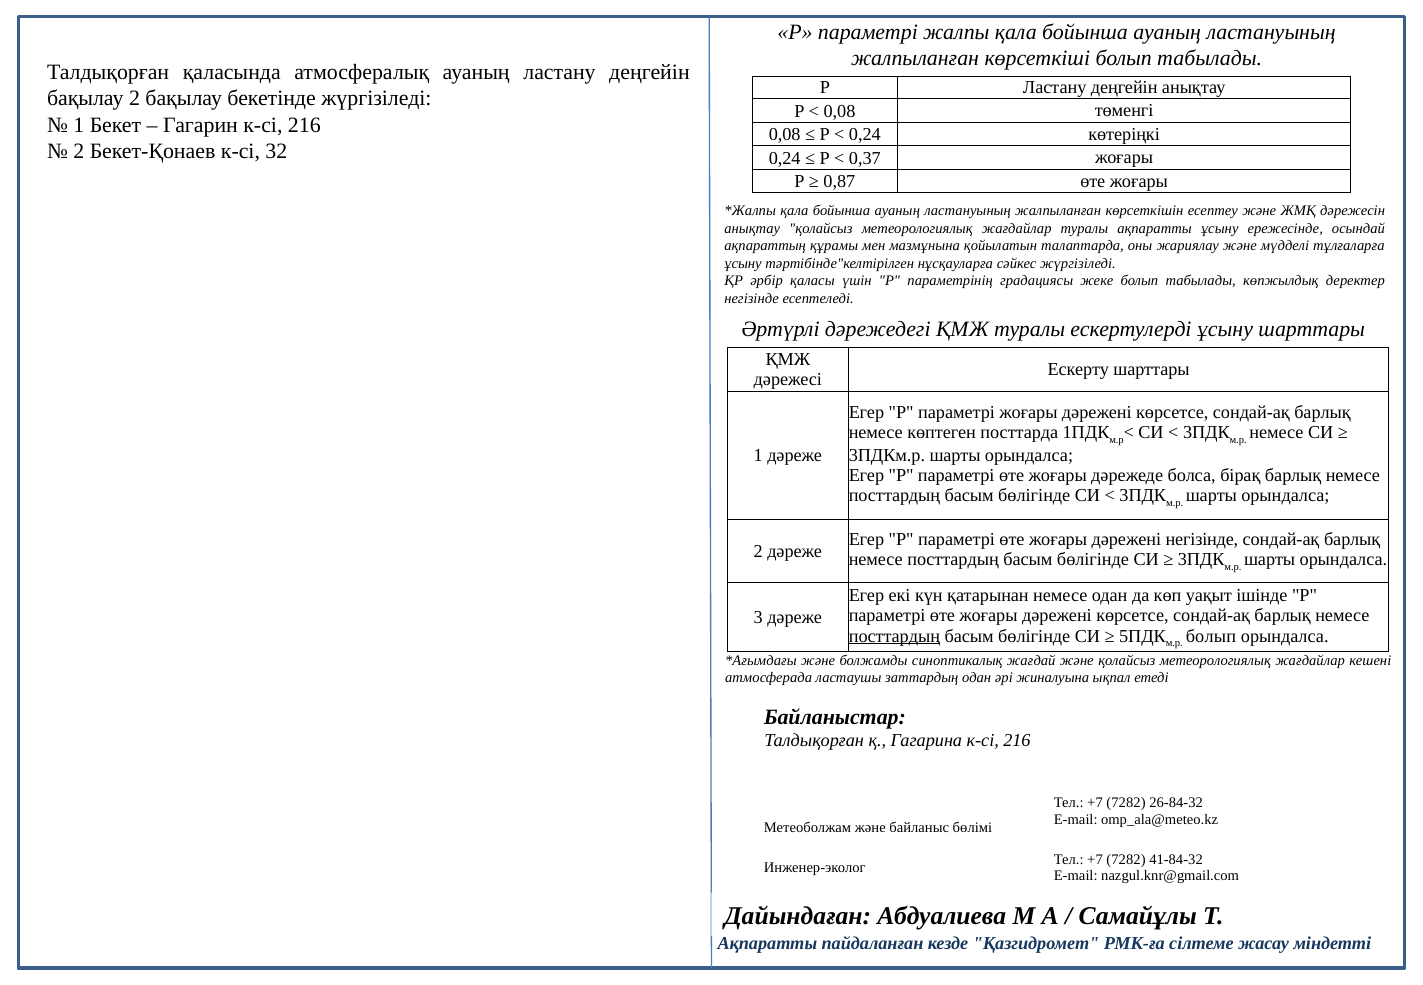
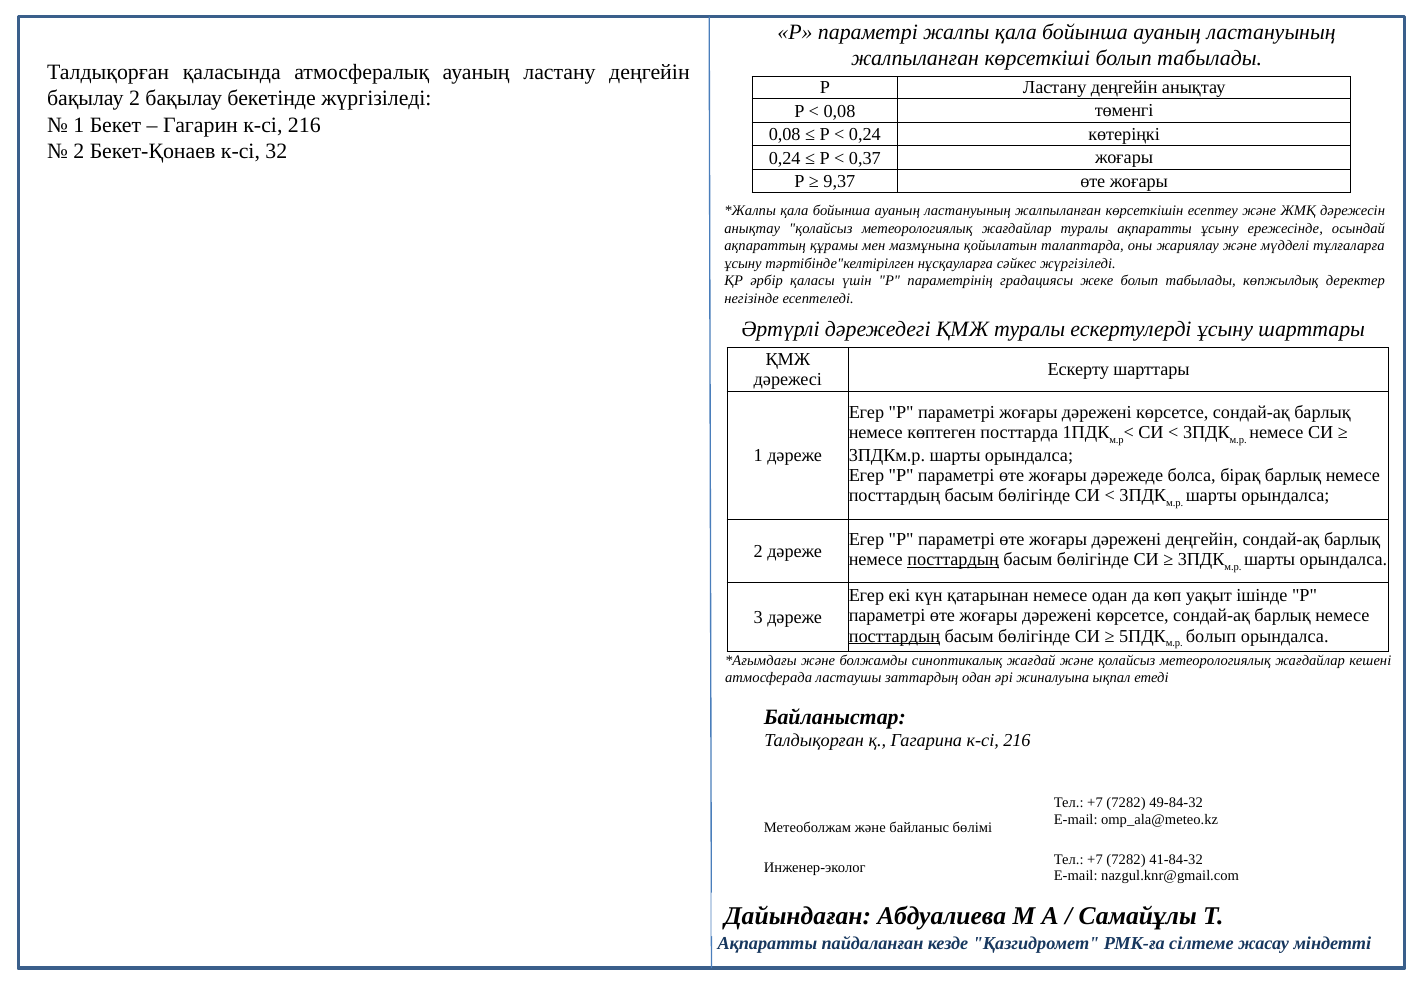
0,87: 0,87 -> 9,37
дәрежені негізінде: негізінде -> деңгейін
посттардың at (953, 560) underline: none -> present
26-84-32: 26-84-32 -> 49-84-32
